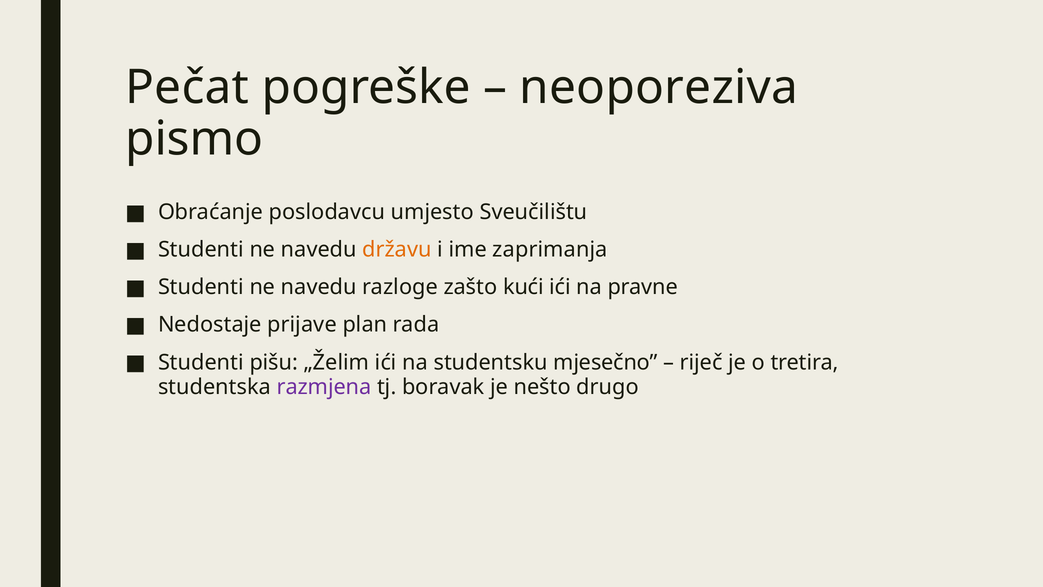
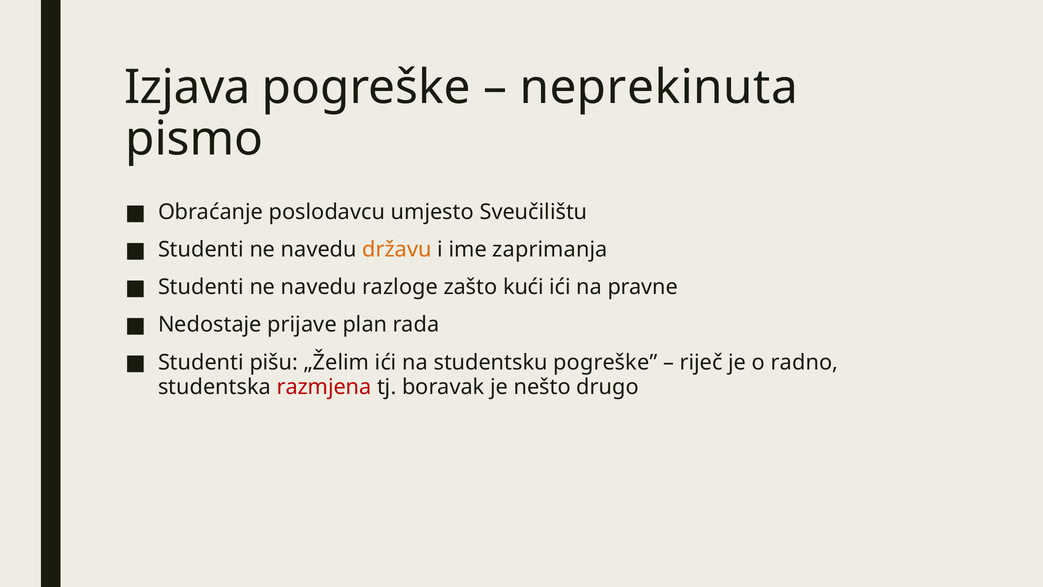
Pečat: Pečat -> Izjava
neoporeziva: neoporeziva -> neprekinuta
studentsku mjesečno: mjesečno -> pogreške
tretira: tretira -> radno
razmjena colour: purple -> red
